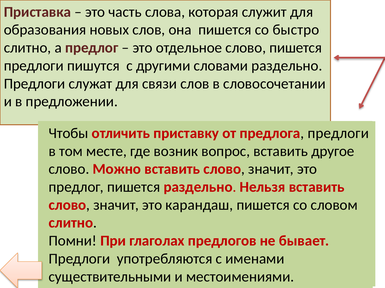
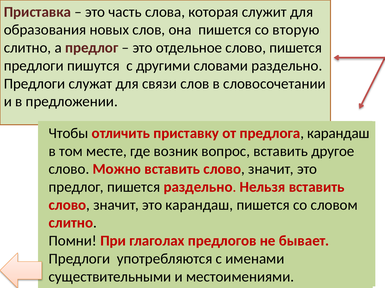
быстро: быстро -> вторую
предлога предлоги: предлоги -> карандаш
